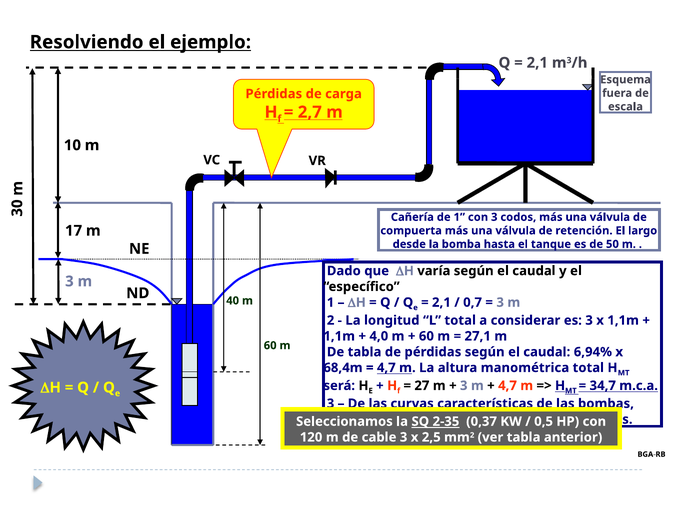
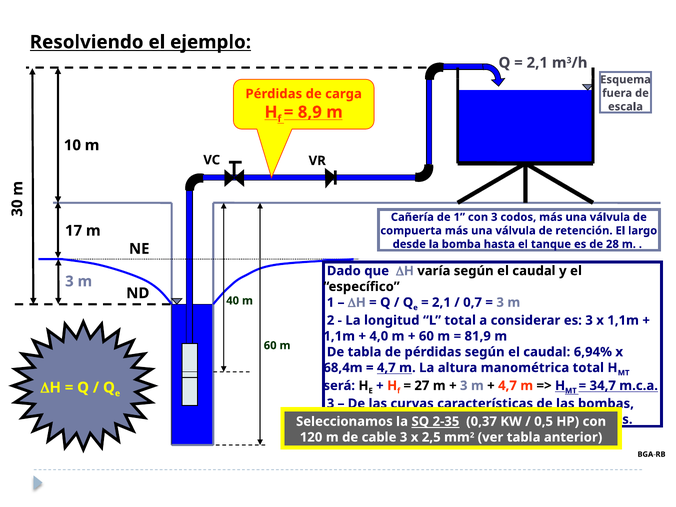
2,7: 2,7 -> 8,9
50: 50 -> 28
27,1: 27,1 -> 81,9
